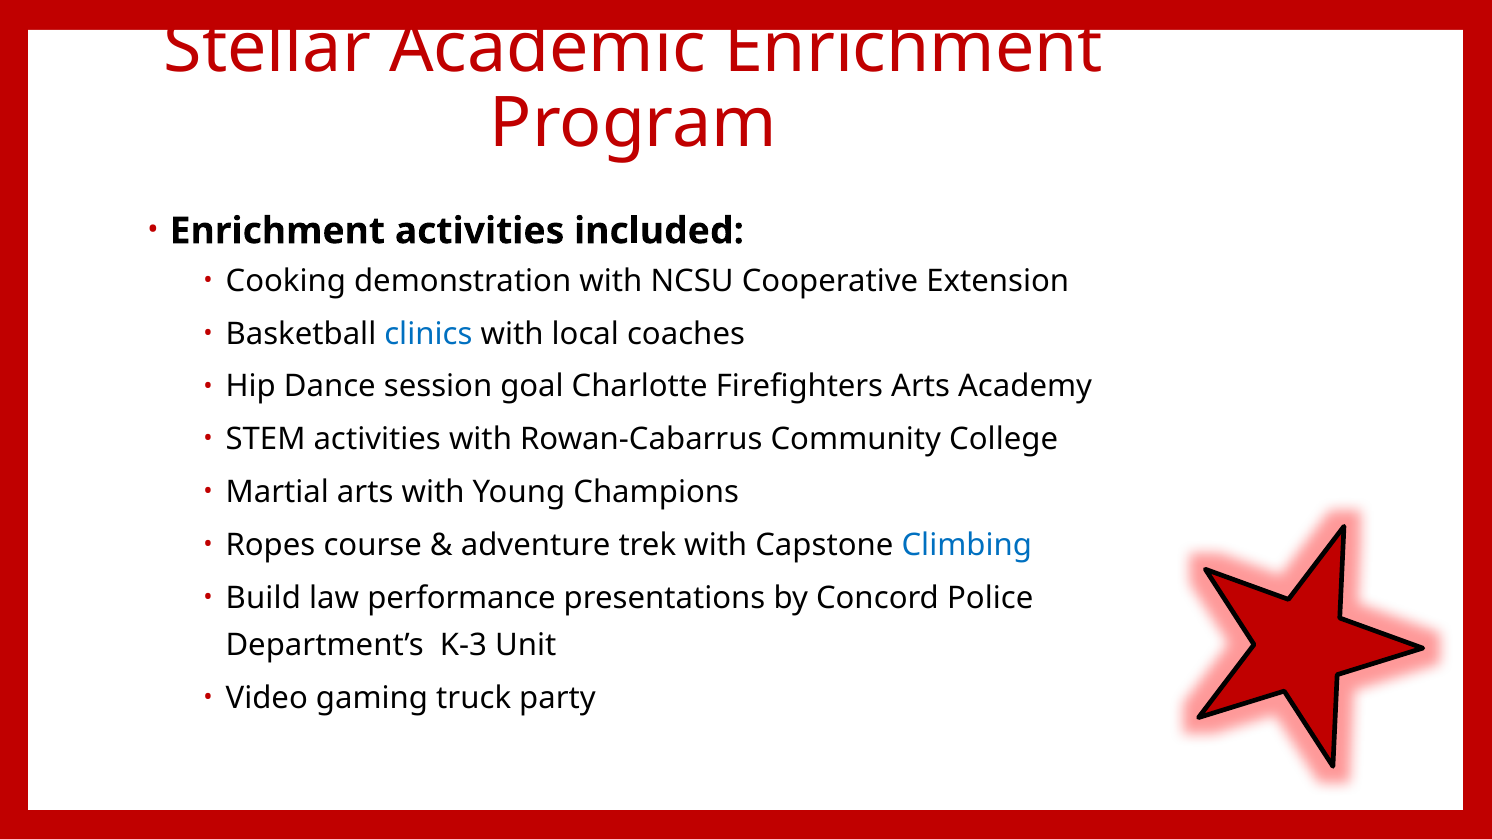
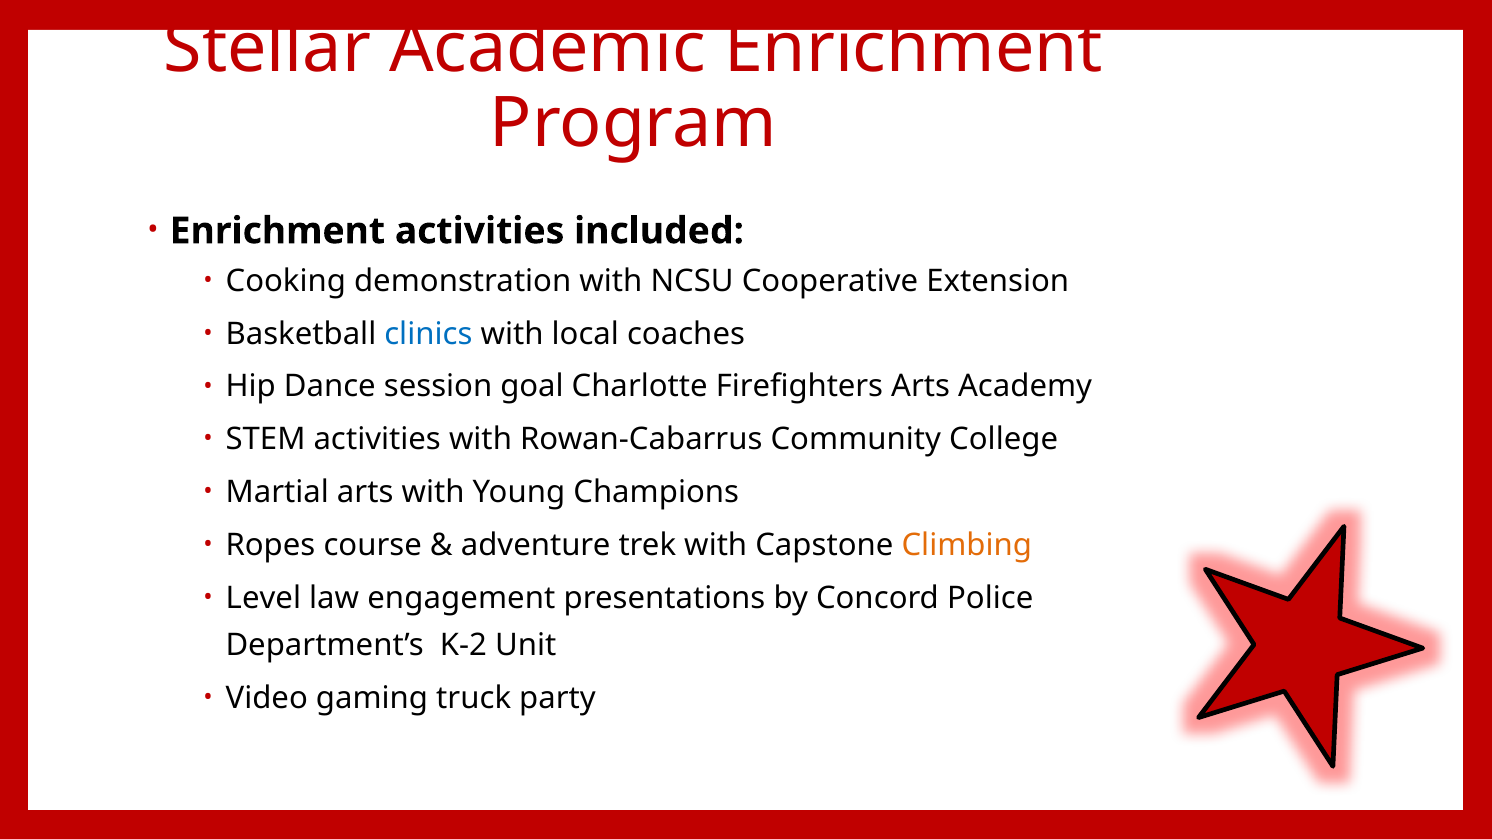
Climbing colour: blue -> orange
Build: Build -> Level
performance: performance -> engagement
K-3: K-3 -> K-2
